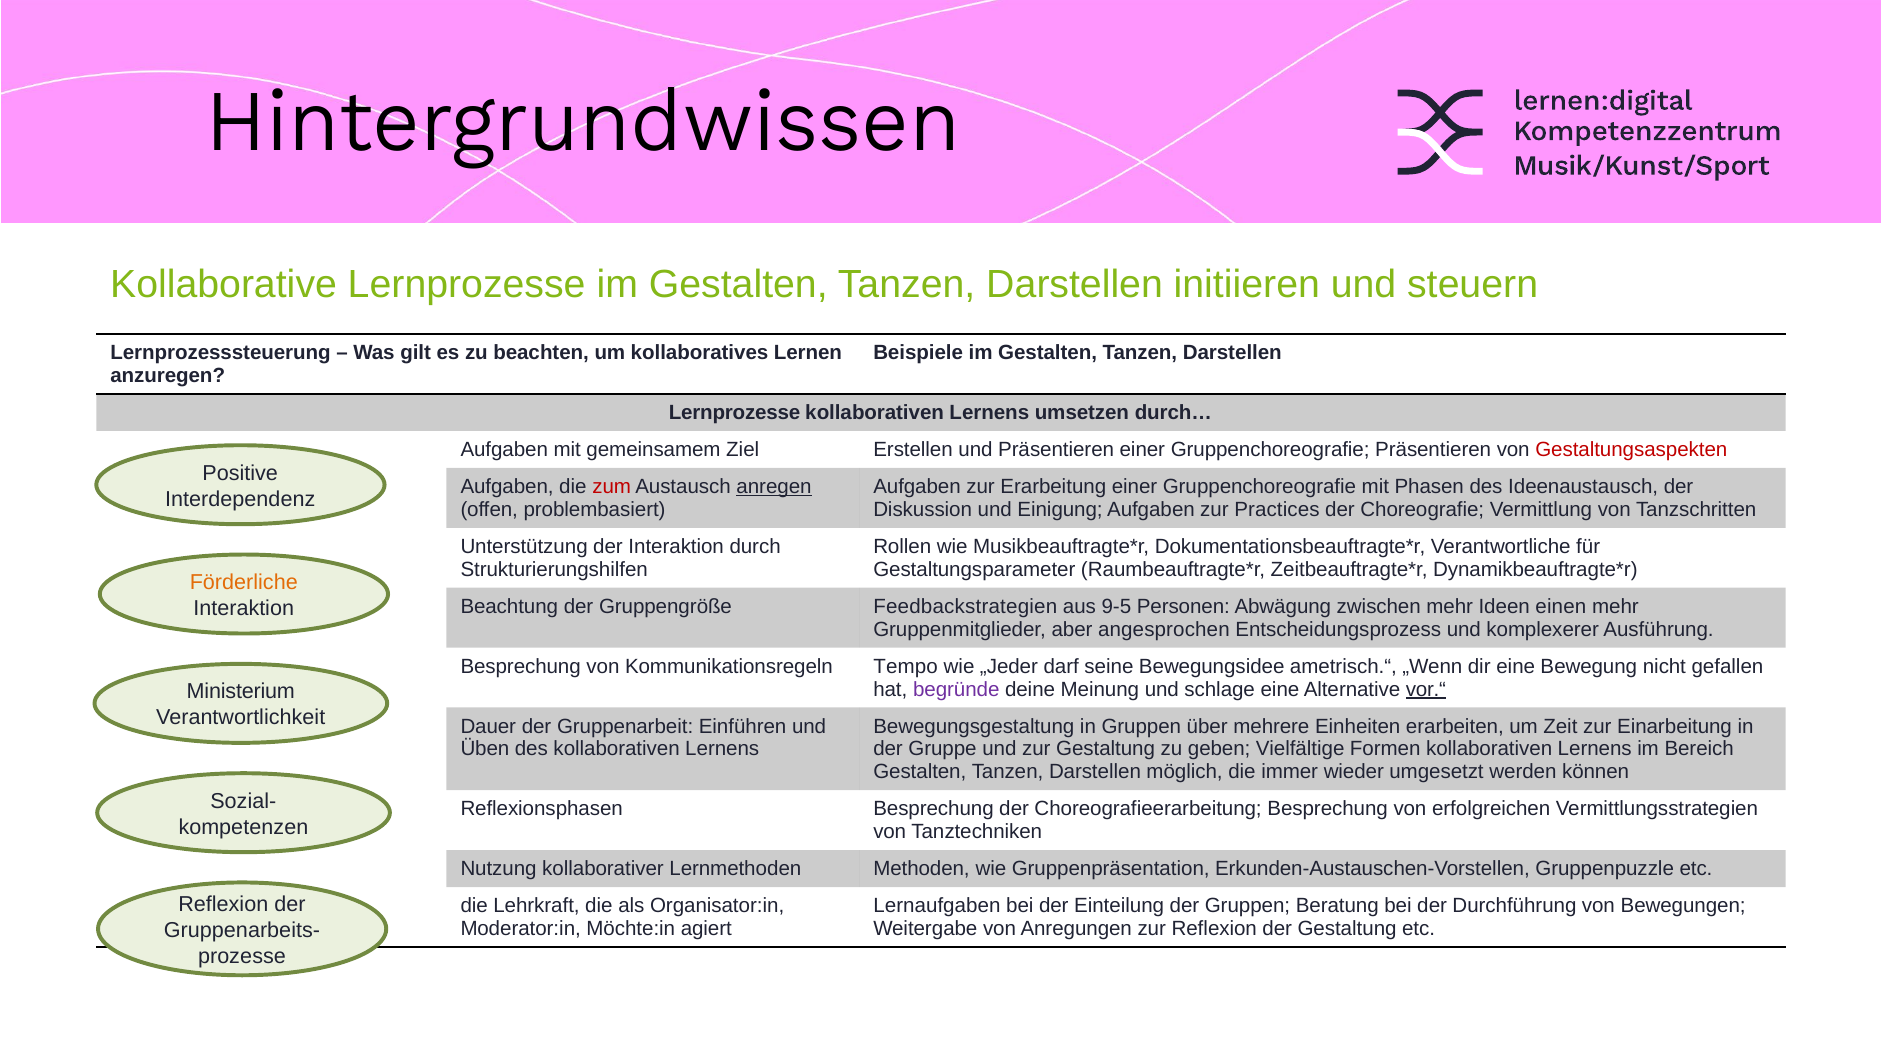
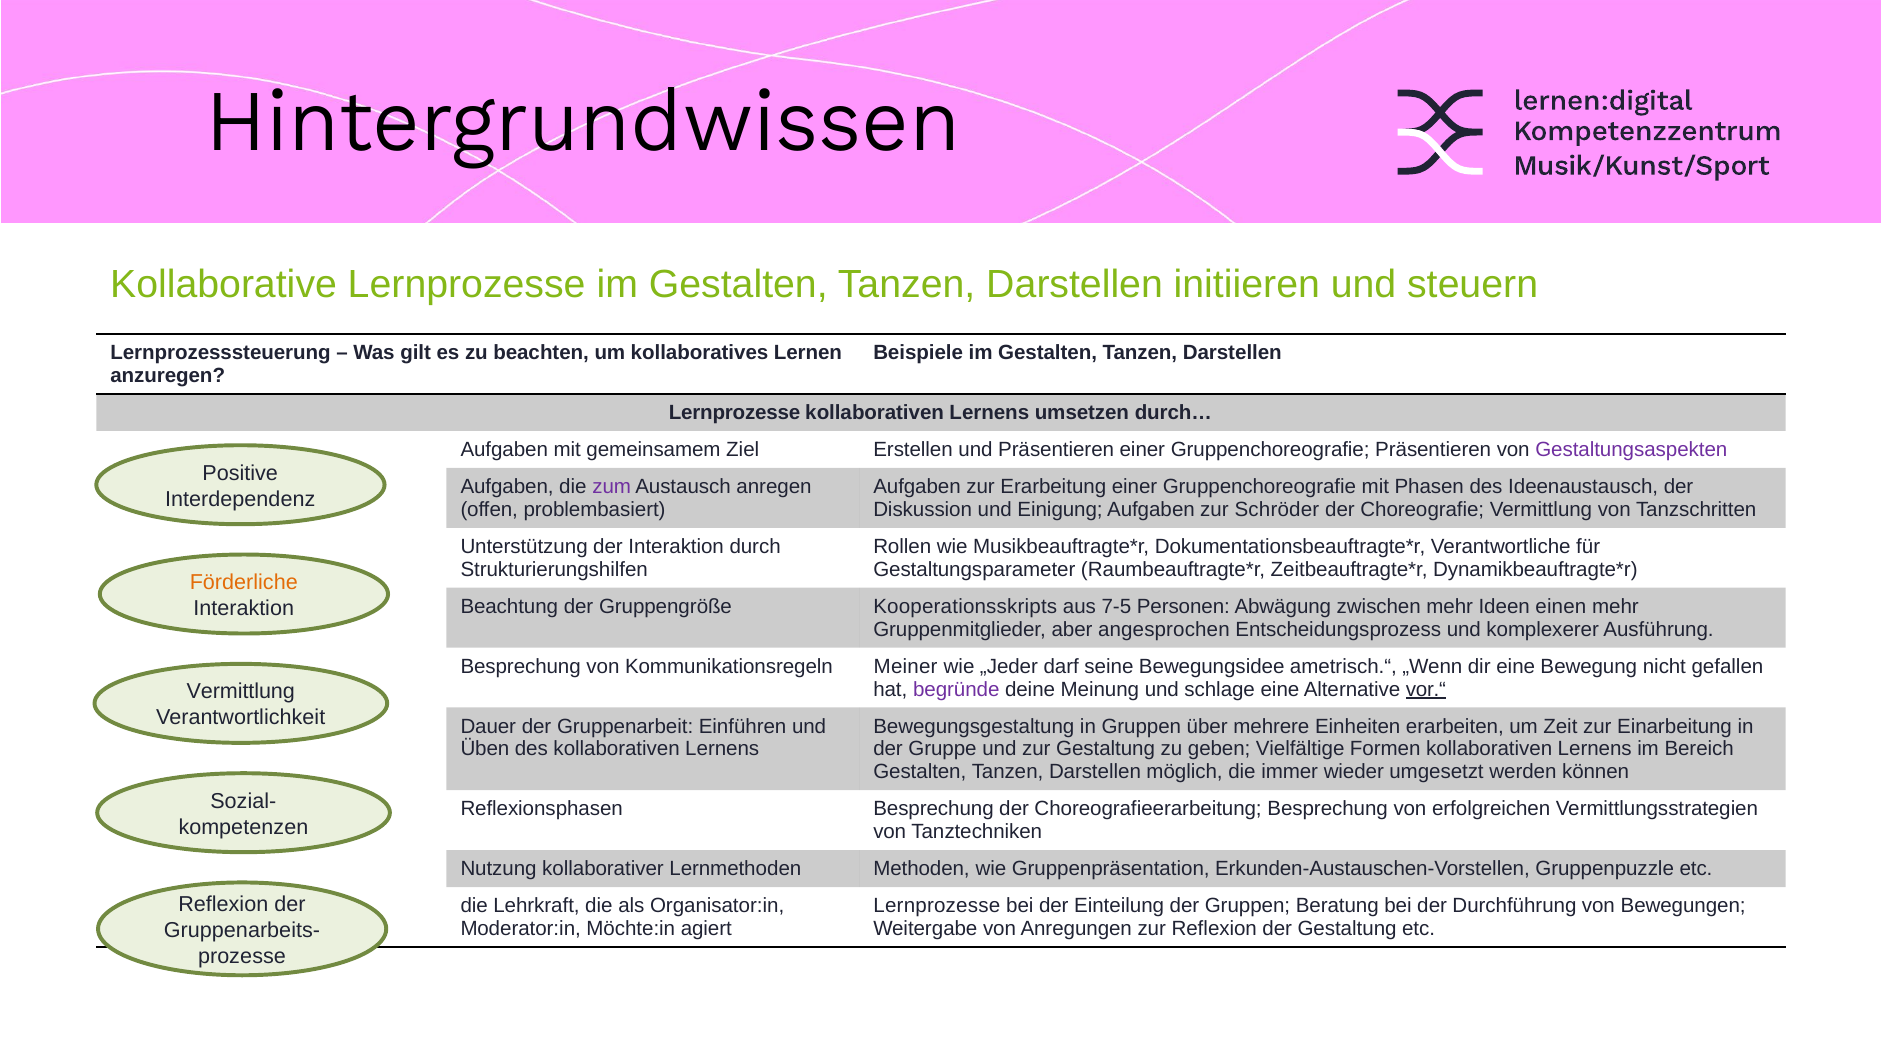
Gestaltungsaspekten colour: red -> purple
zum colour: red -> purple
anregen underline: present -> none
Practices: Practices -> Schröder
Feedbackstrategien: Feedbackstrategien -> Kooperationsskripts
9-5: 9-5 -> 7-5
Tempo: Tempo -> Meiner
Ministerium at (241, 692): Ministerium -> Vermittlung
Lernaufgaben at (937, 906): Lernaufgaben -> Lernprozesse
